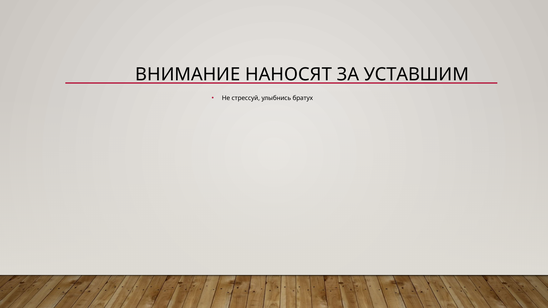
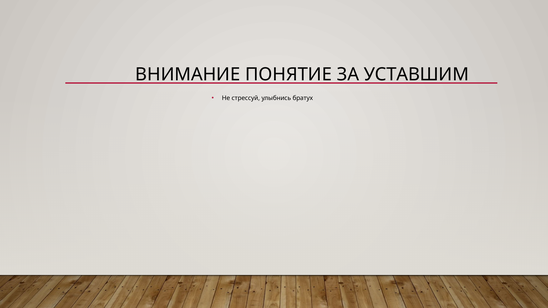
НАНОСЯТ: НАНОСЯТ -> ПОНЯТИЕ
